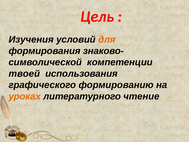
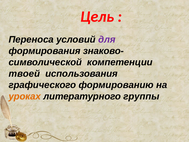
Изучения: Изучения -> Переноса
для colour: orange -> purple
чтение: чтение -> группы
